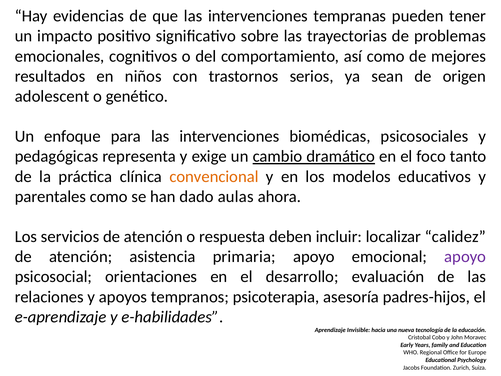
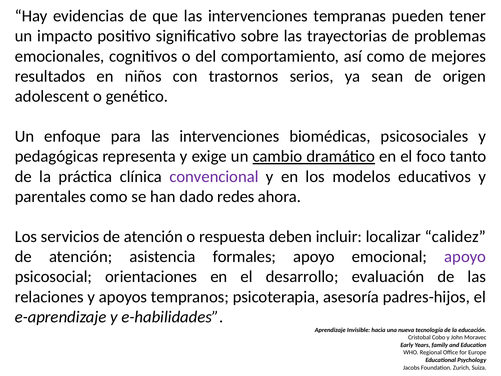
convencional colour: orange -> purple
aulas: aulas -> redes
primaria: primaria -> formales
